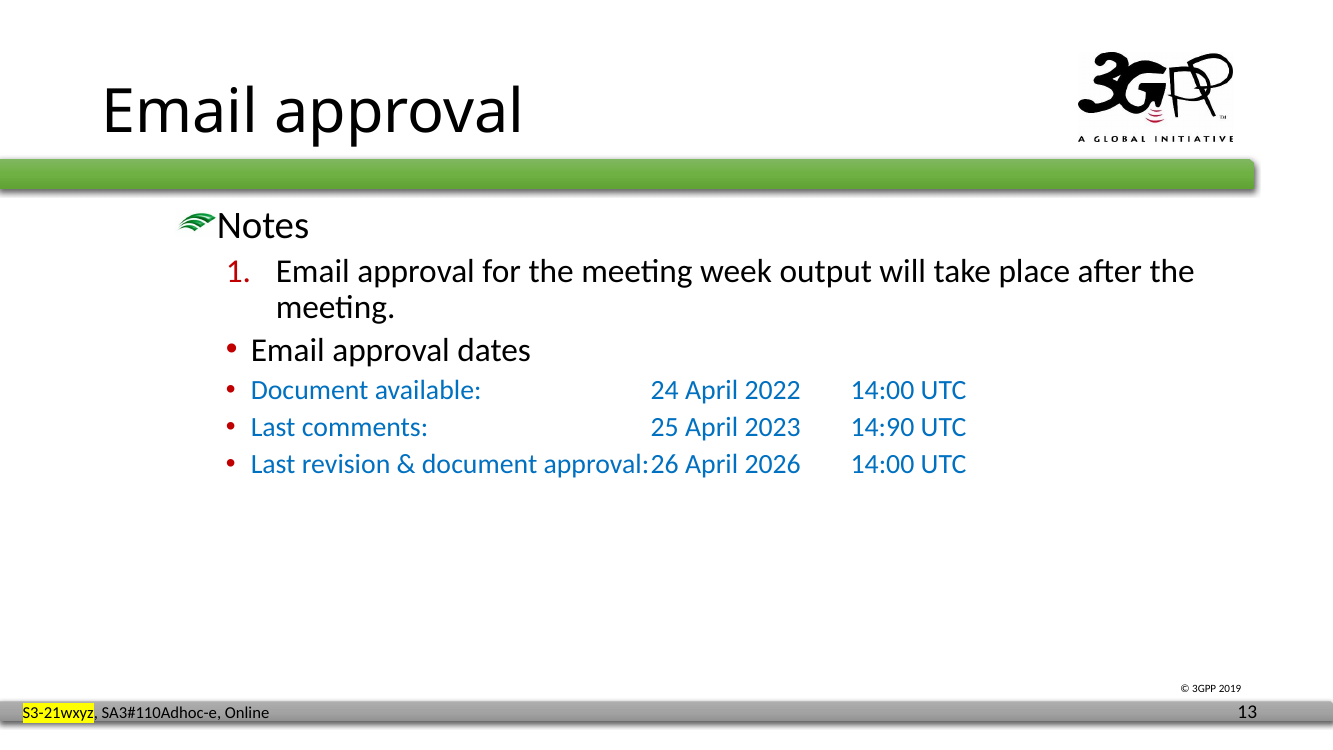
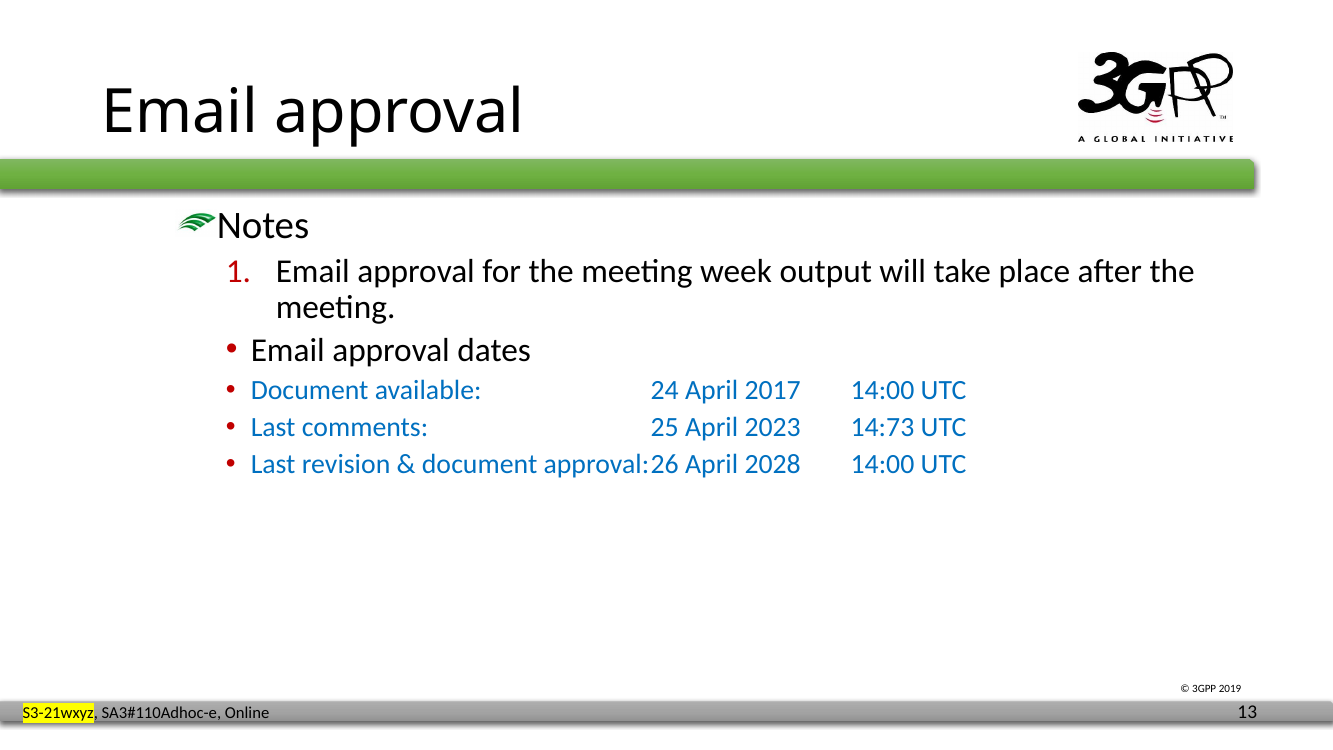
2022: 2022 -> 2017
14:90: 14:90 -> 14:73
2026: 2026 -> 2028
